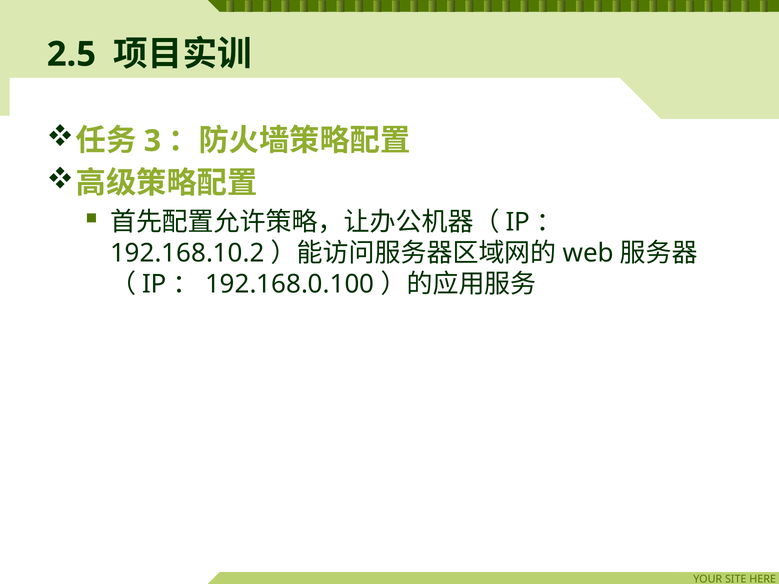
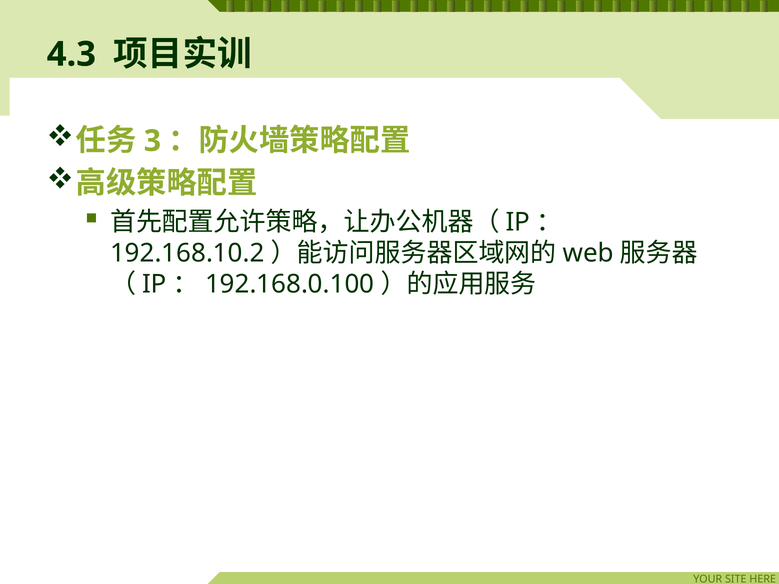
2.5: 2.5 -> 4.3
